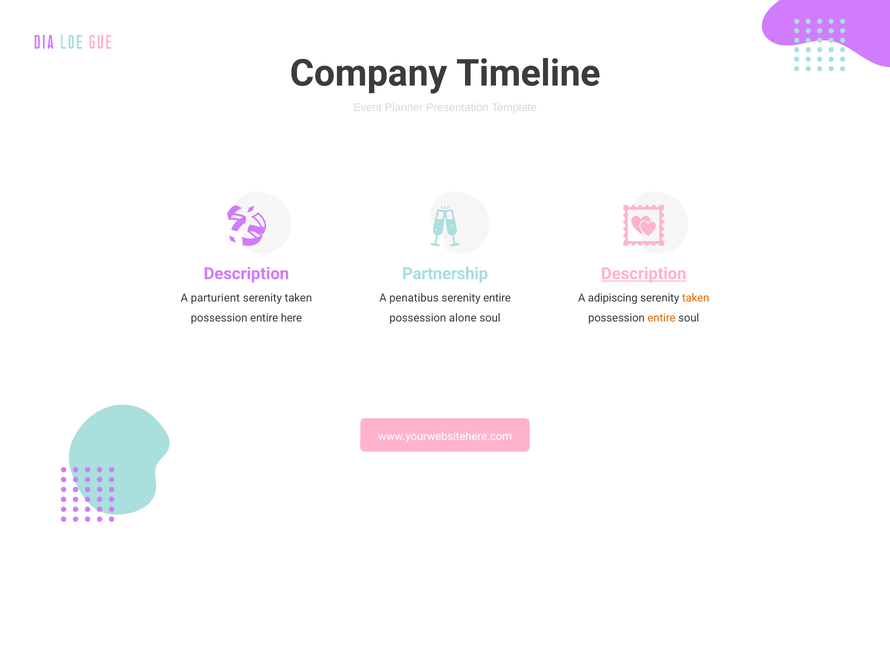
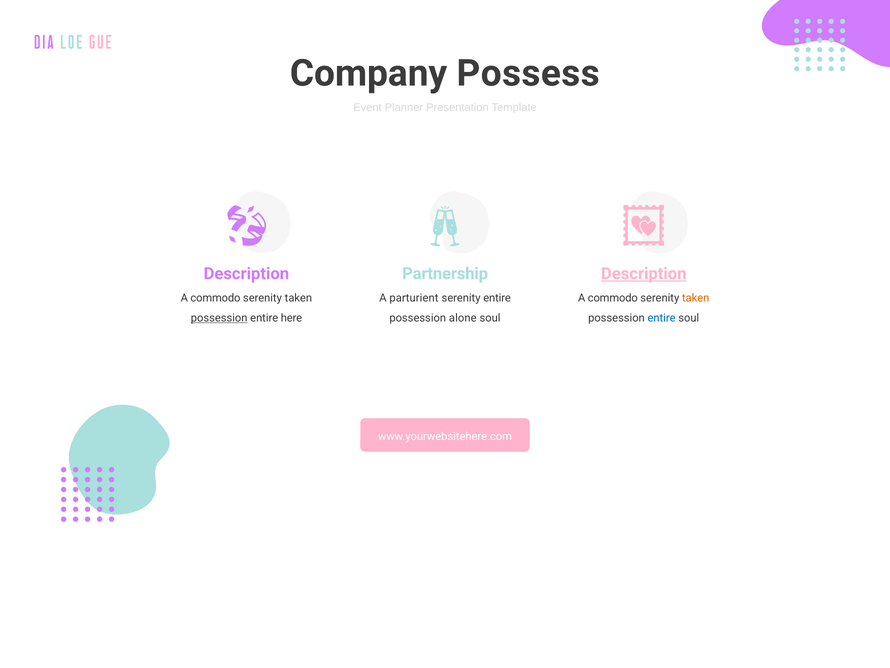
Timeline: Timeline -> Possess
parturient at (215, 298): parturient -> commodo
penatibus: penatibus -> parturient
adipiscing at (613, 298): adipiscing -> commodo
possession at (219, 318) underline: none -> present
entire at (662, 318) colour: orange -> blue
